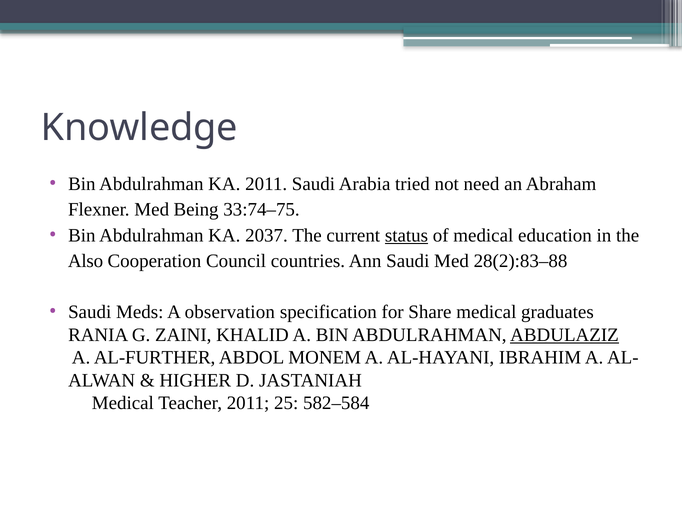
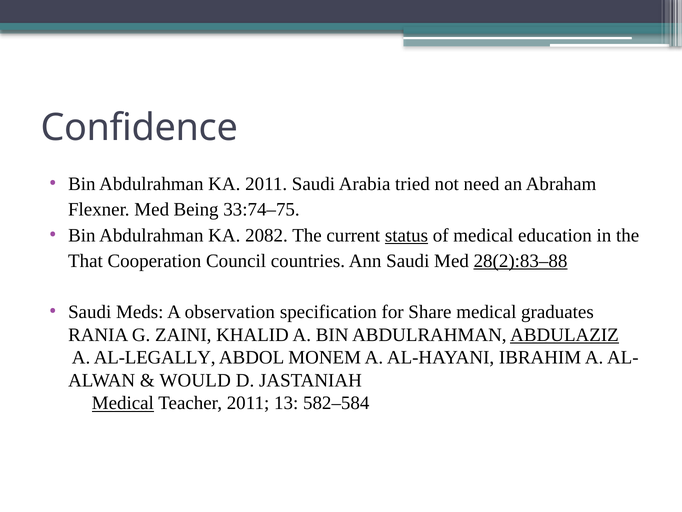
Knowledge: Knowledge -> Confidence
2037: 2037 -> 2082
Also: Also -> That
28(2):83–88 underline: none -> present
AL-FURTHER: AL-FURTHER -> AL-LEGALLY
HIGHER: HIGHER -> WOULD
Medical at (123, 403) underline: none -> present
25: 25 -> 13
